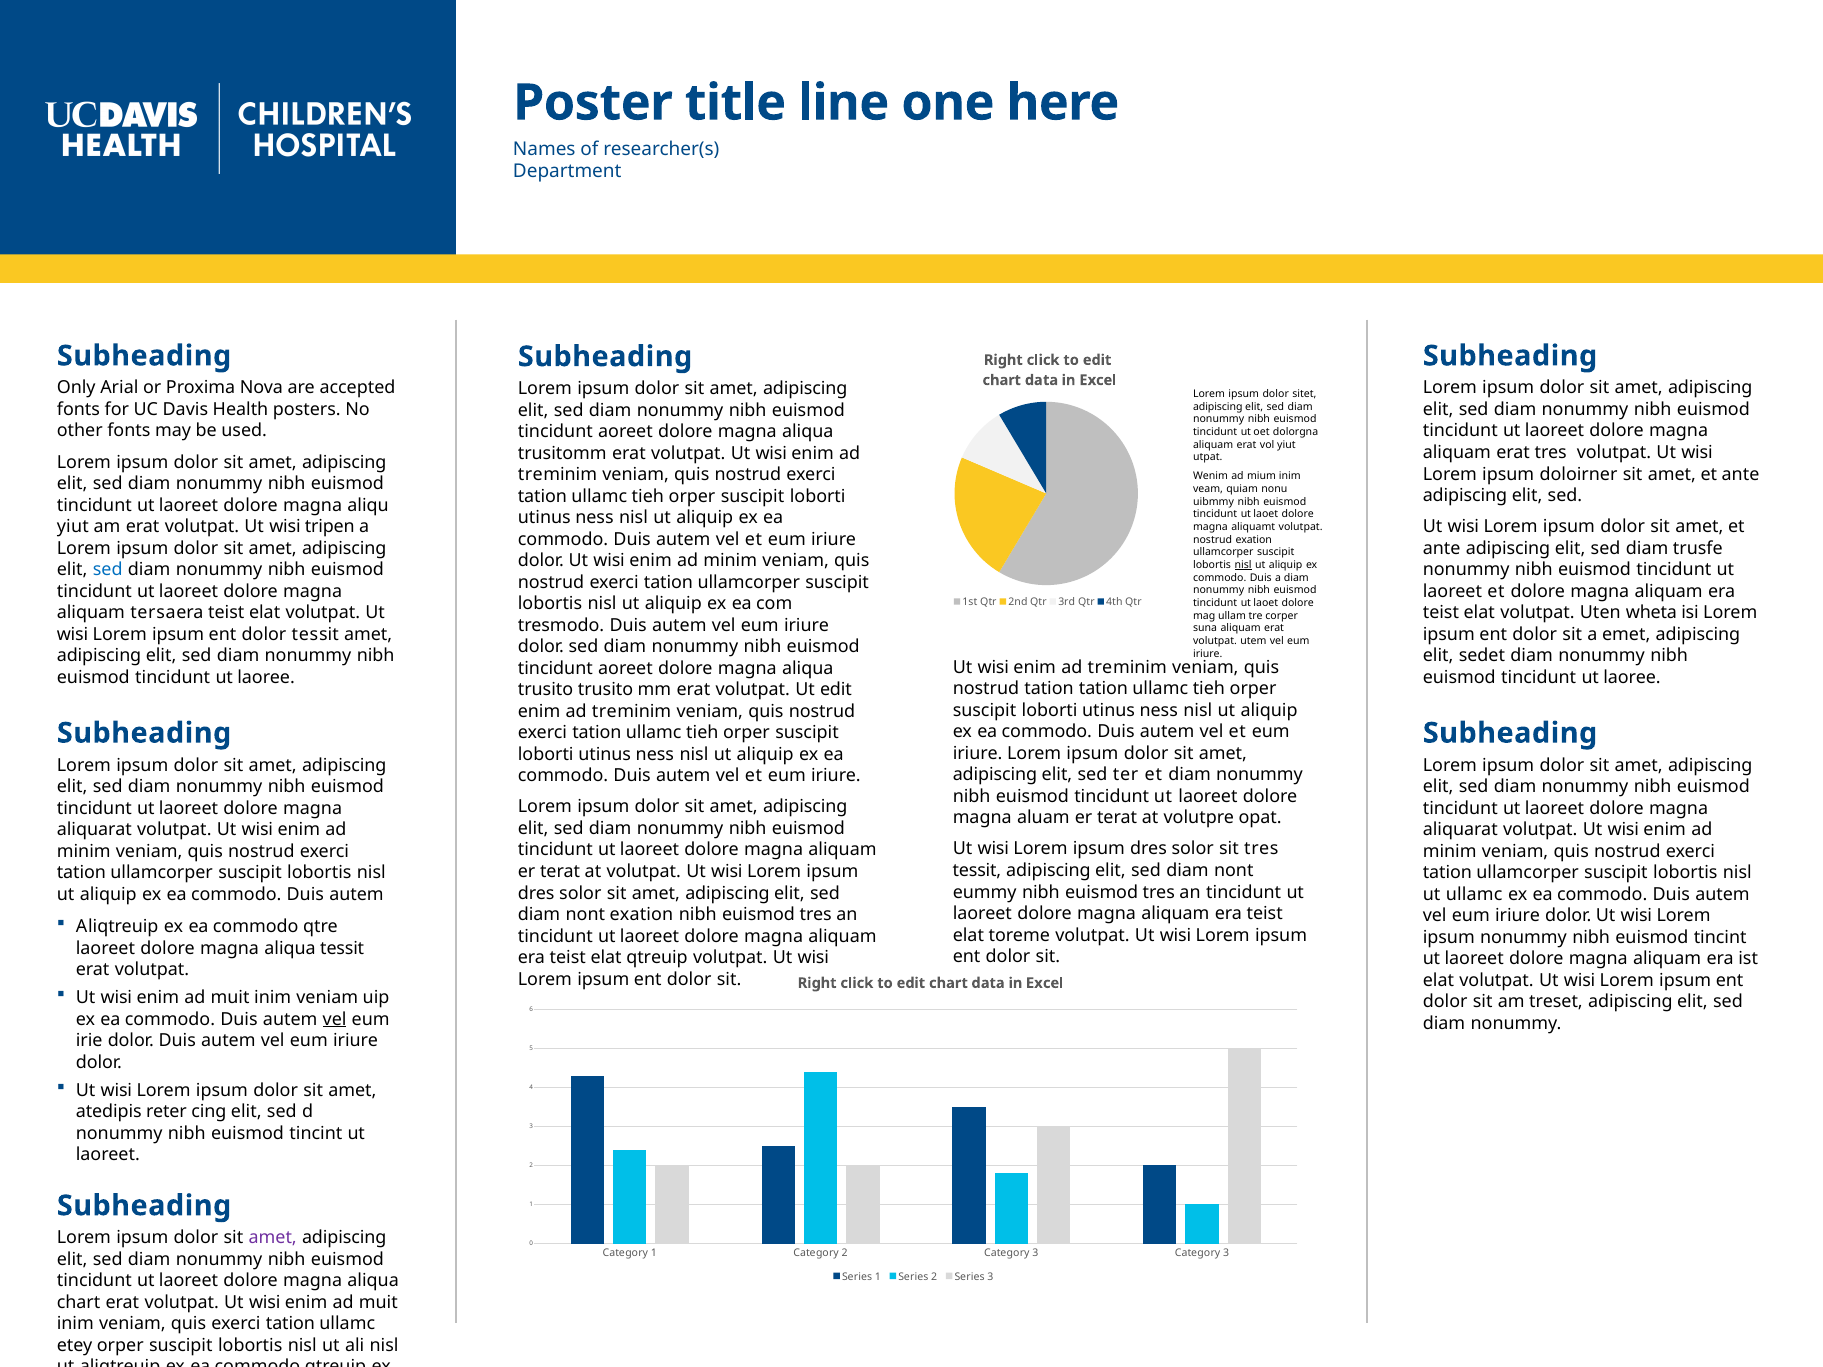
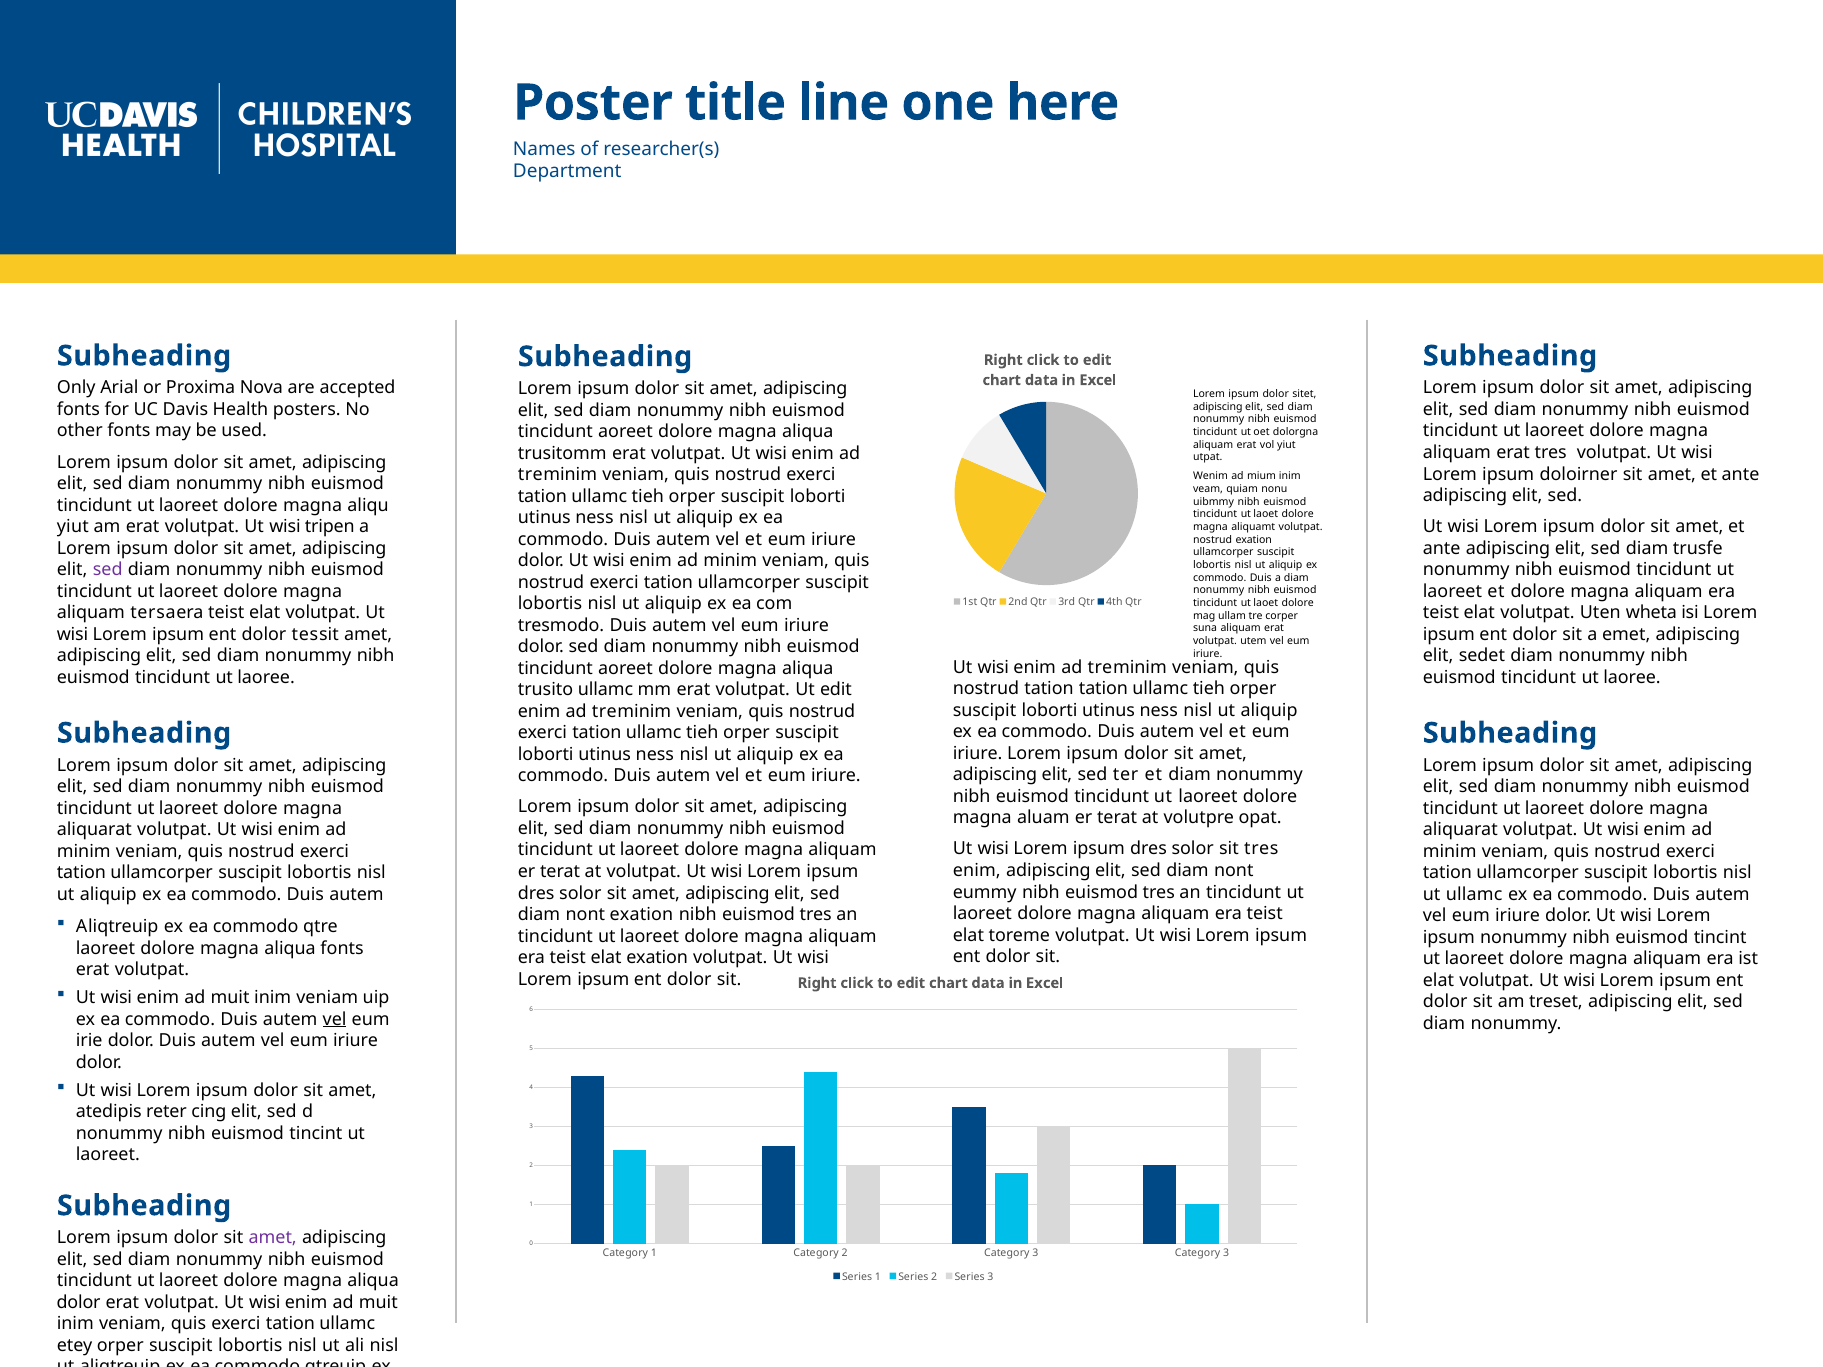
nisl at (1243, 565) underline: present -> none
sed at (108, 570) colour: blue -> purple
trusito trusito: trusito -> ullamc
tessit at (977, 871): tessit -> enim
aliqua tessit: tessit -> fonts
elat qtreuip: qtreuip -> exation
chart at (79, 1303): chart -> dolor
